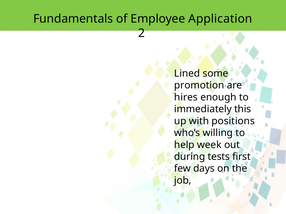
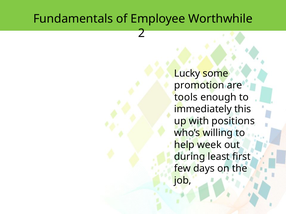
Application: Application -> Worthwhile
Lined: Lined -> Lucky
hires: hires -> tools
tests: tests -> least
